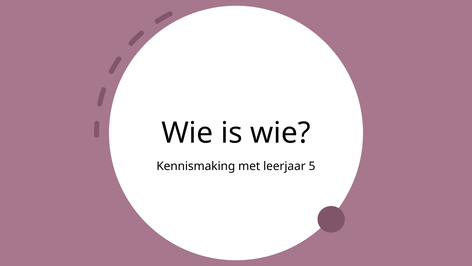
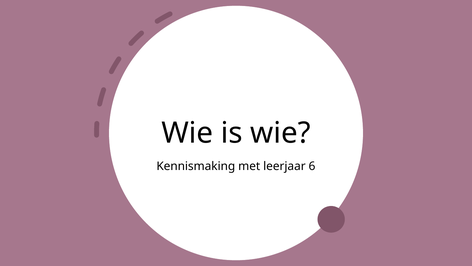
5: 5 -> 6
